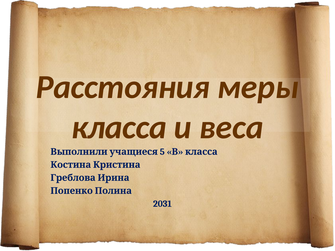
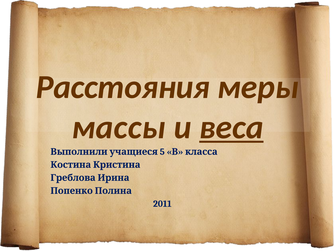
класса at (119, 127): класса -> массы
веса underline: none -> present
2031: 2031 -> 2011
